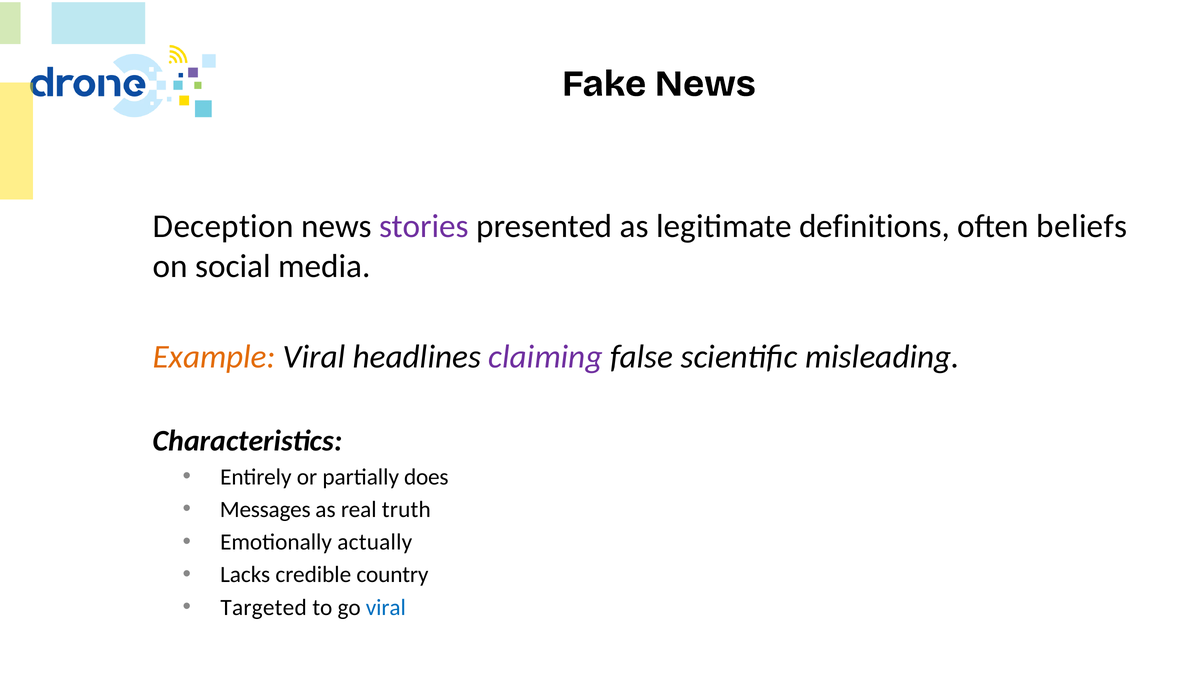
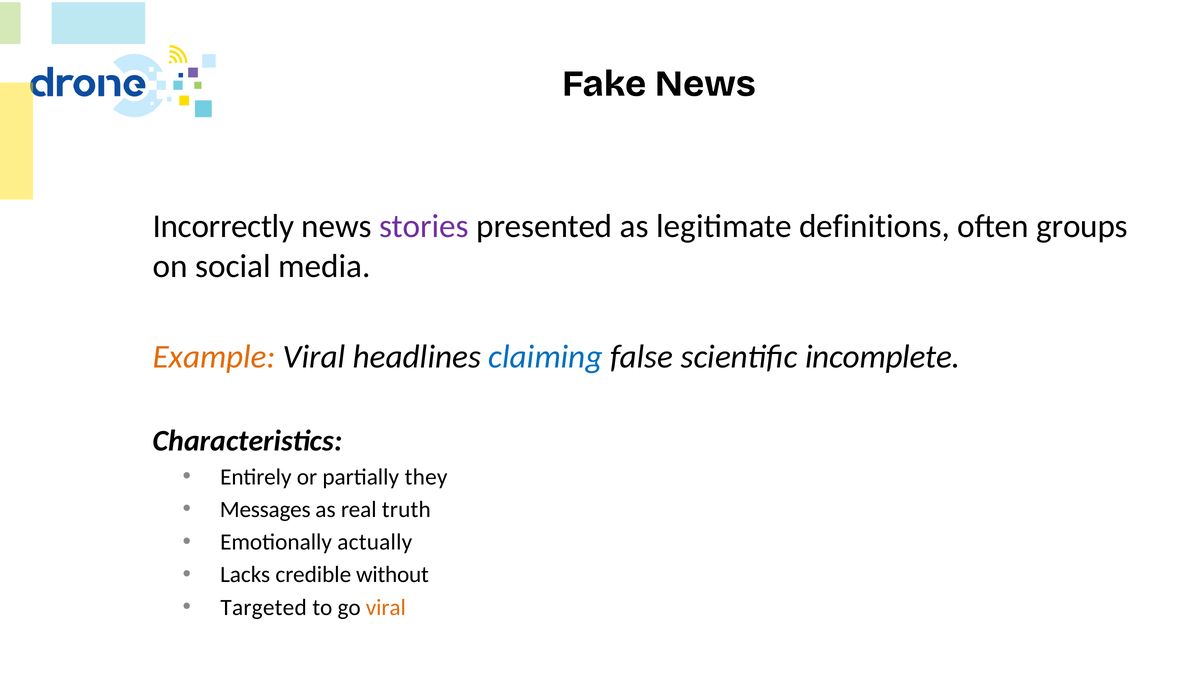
Deception: Deception -> Incorrectly
beliefs: beliefs -> groups
claiming colour: purple -> blue
misleading: misleading -> incomplete
does: does -> they
country: country -> without
viral at (386, 608) colour: blue -> orange
